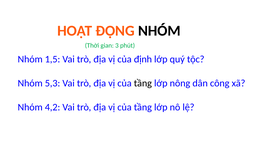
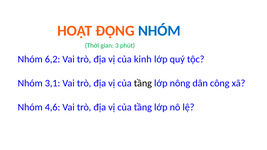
NHÓM at (159, 31) colour: black -> blue
1,5: 1,5 -> 6,2
định: định -> kinh
5,3: 5,3 -> 3,1
4,2: 4,2 -> 4,6
